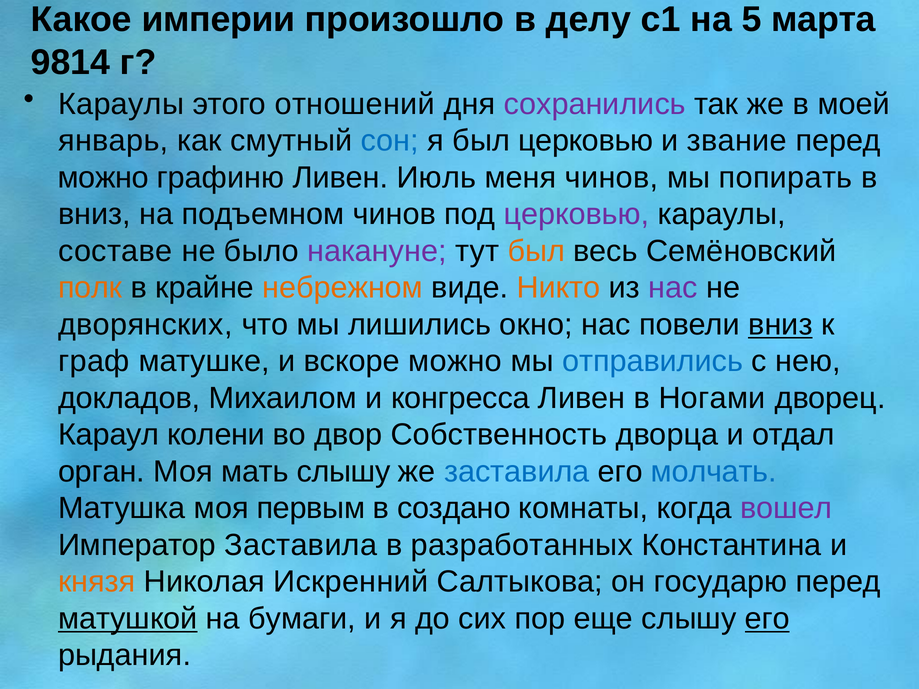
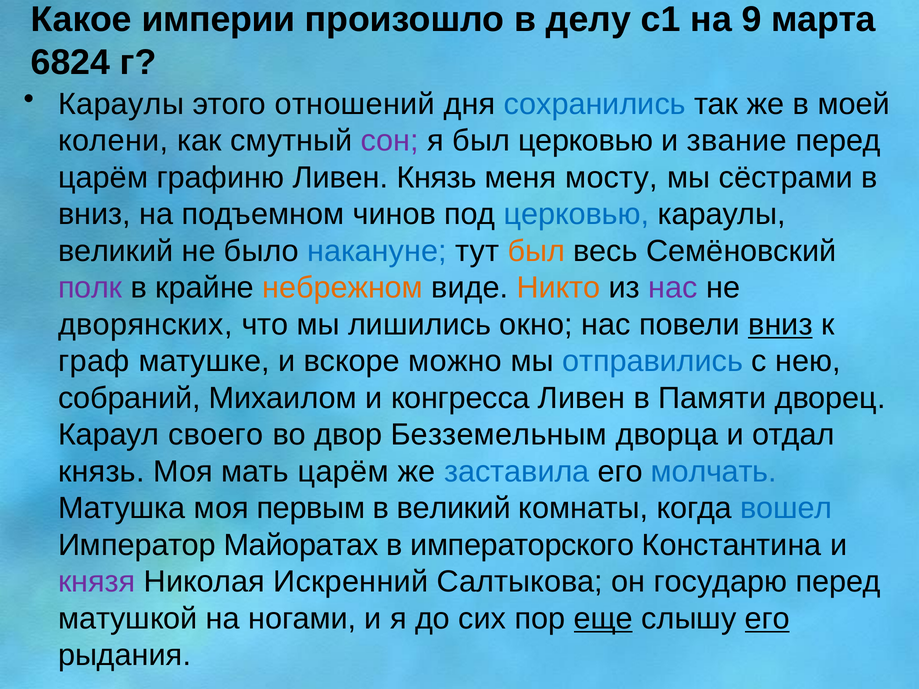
5: 5 -> 9
9814: 9814 -> 6824
сохранились colour: purple -> blue
январь: январь -> колени
сон colour: blue -> purple
можно at (103, 178): можно -> царём
Ливен Июль: Июль -> Князь
меня чинов: чинов -> мосту
попирать: попирать -> сёстрами
церковью at (576, 214) colour: purple -> blue
составе at (115, 251): составе -> великий
накануне colour: purple -> blue
полк colour: orange -> purple
докладов: докладов -> собраний
Ногами: Ногами -> Памяти
колени: колени -> своего
Собственность: Собственность -> Безземельным
орган at (101, 472): орган -> князь
мать слышу: слышу -> царём
в создано: создано -> великий
вошел colour: purple -> blue
Император Заставила: Заставила -> Майоратах
разработанных: разработанных -> императорского
князя colour: orange -> purple
матушкой underline: present -> none
бумаги: бумаги -> ногами
еще underline: none -> present
